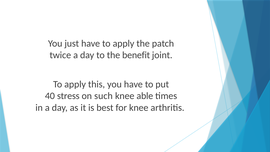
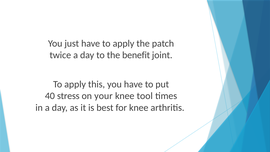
such: such -> your
able: able -> tool
